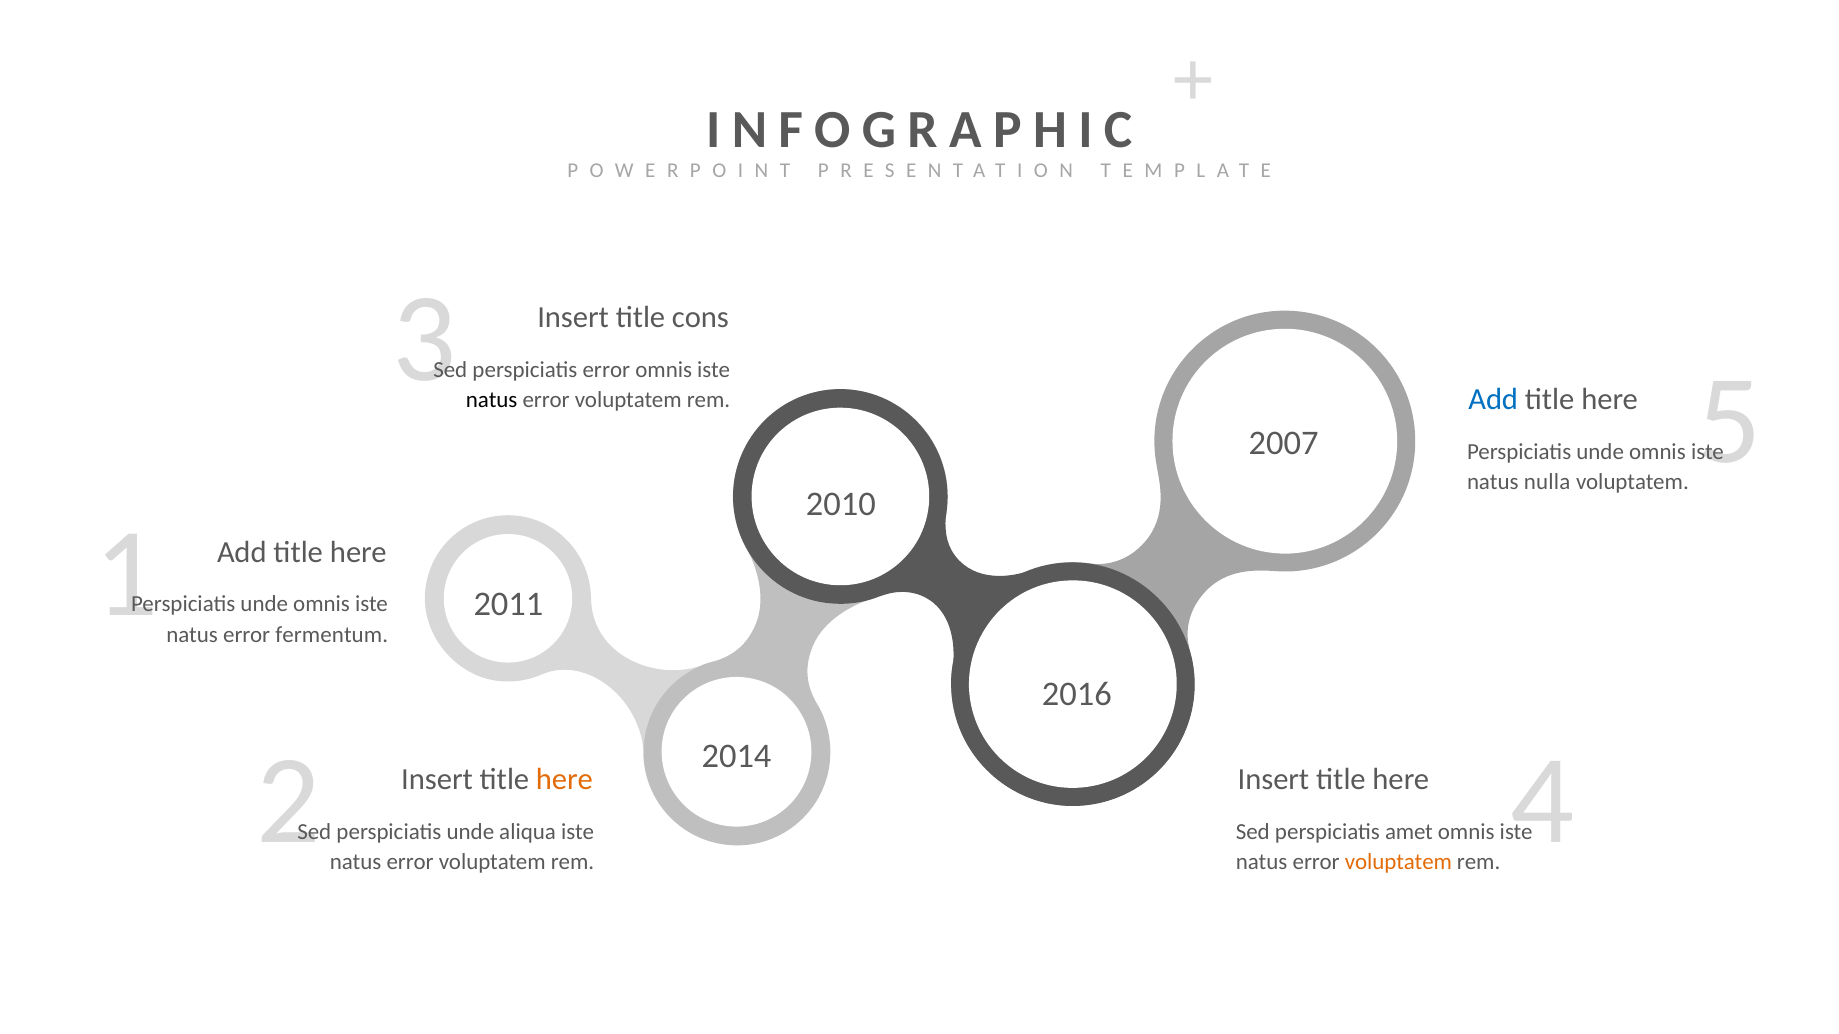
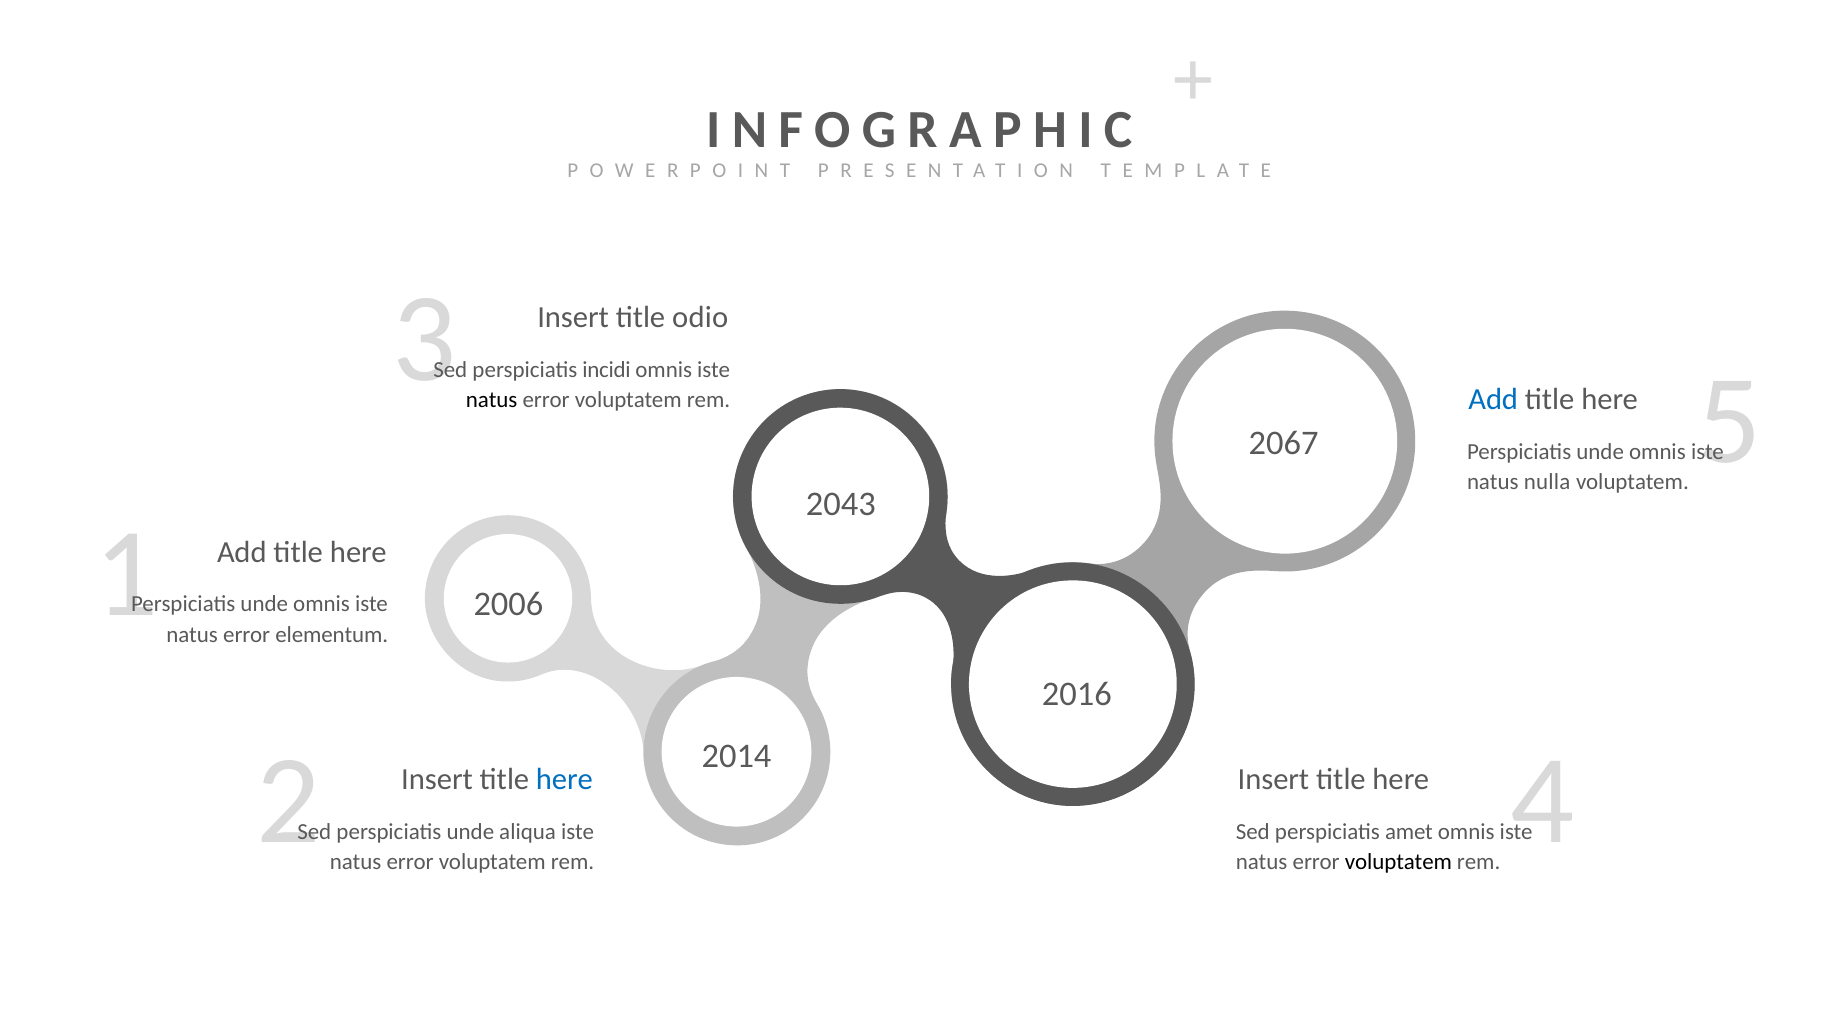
cons: cons -> odio
perspiciatis error: error -> incidi
2007: 2007 -> 2067
2010: 2010 -> 2043
2011: 2011 -> 2006
fermentum: fermentum -> elementum
here at (564, 780) colour: orange -> blue
voluptatem at (1398, 862) colour: orange -> black
